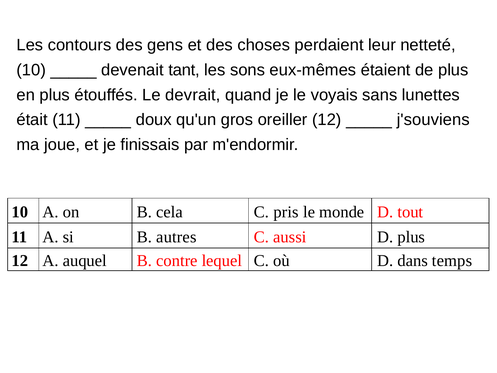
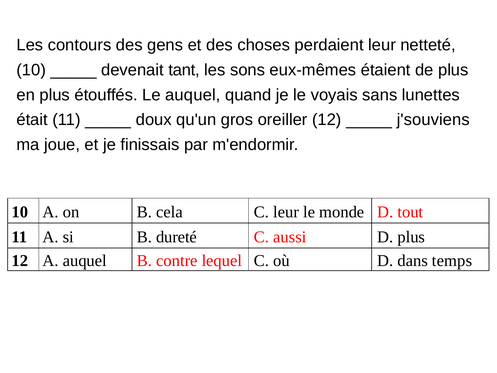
Le devrait: devrait -> auquel
C pris: pris -> leur
autres: autres -> dureté
